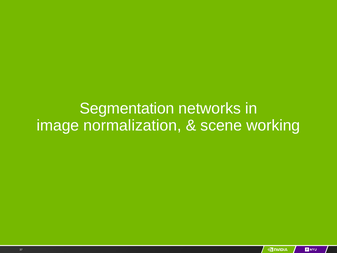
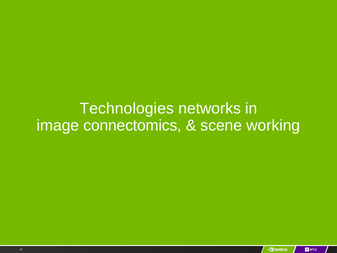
Segmentation: Segmentation -> Technologies
normalization: normalization -> connectomics
